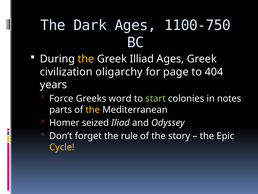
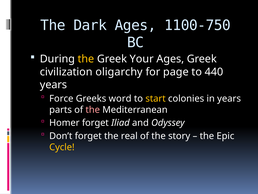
Illiad: Illiad -> Your
404: 404 -> 440
start colour: light green -> yellow
in notes: notes -> years
the at (93, 110) colour: yellow -> pink
Homer seized: seized -> forget
rule: rule -> real
